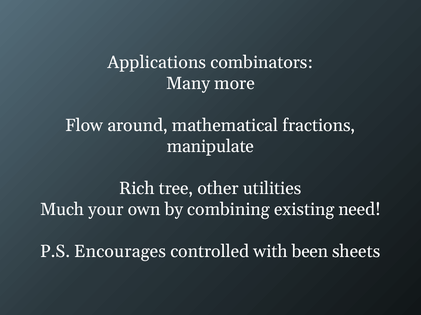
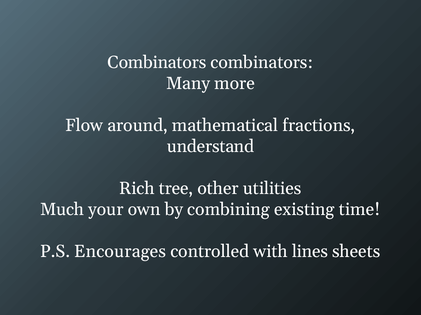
Applications at (157, 63): Applications -> Combinators
manipulate: manipulate -> understand
need: need -> time
been: been -> lines
